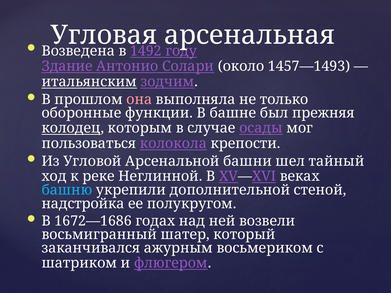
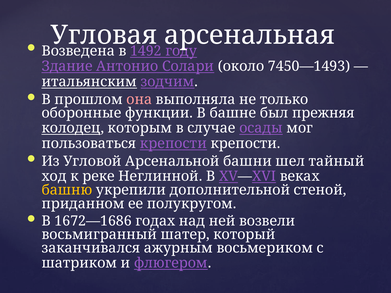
1457—1493: 1457—1493 -> 7450—1493
пользоваться колокола: колокола -> крепости
башню colour: light blue -> yellow
надстройка: надстройка -> приданном
